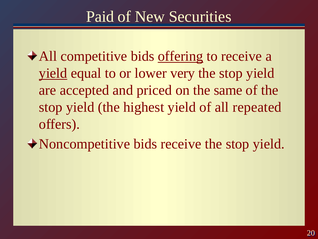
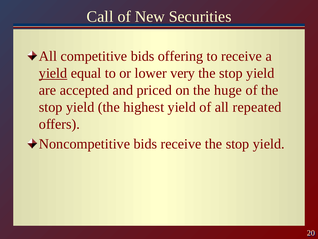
Paid: Paid -> Call
offering underline: present -> none
same: same -> huge
